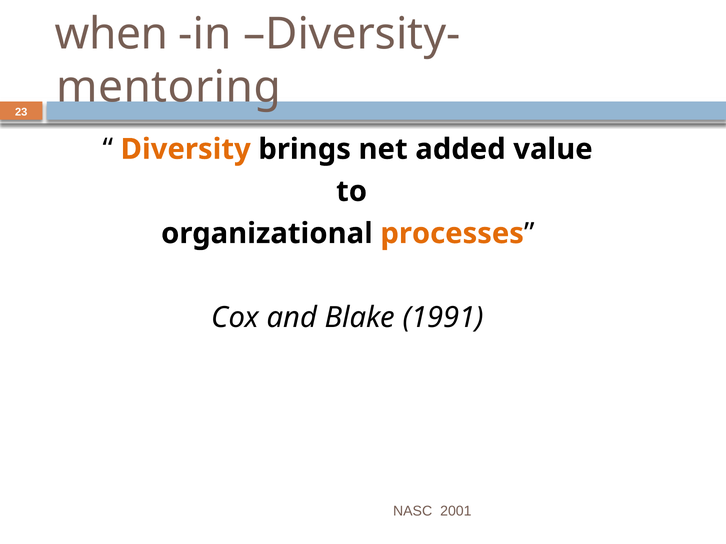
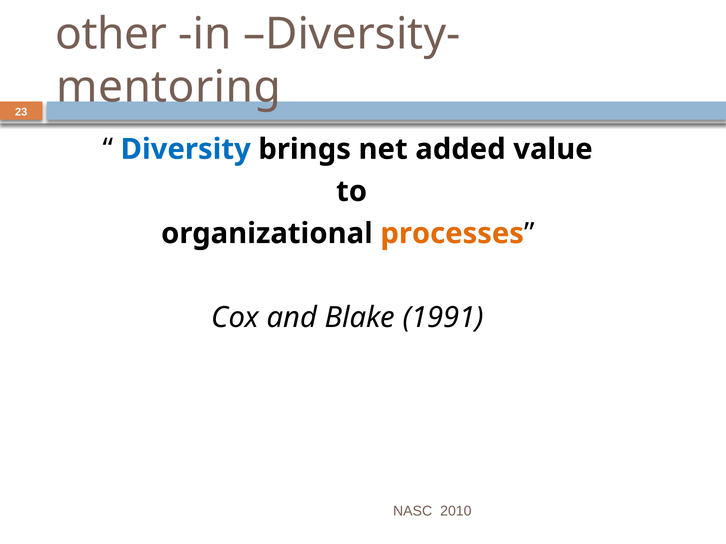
when: when -> other
Diversity colour: orange -> blue
2001: 2001 -> 2010
